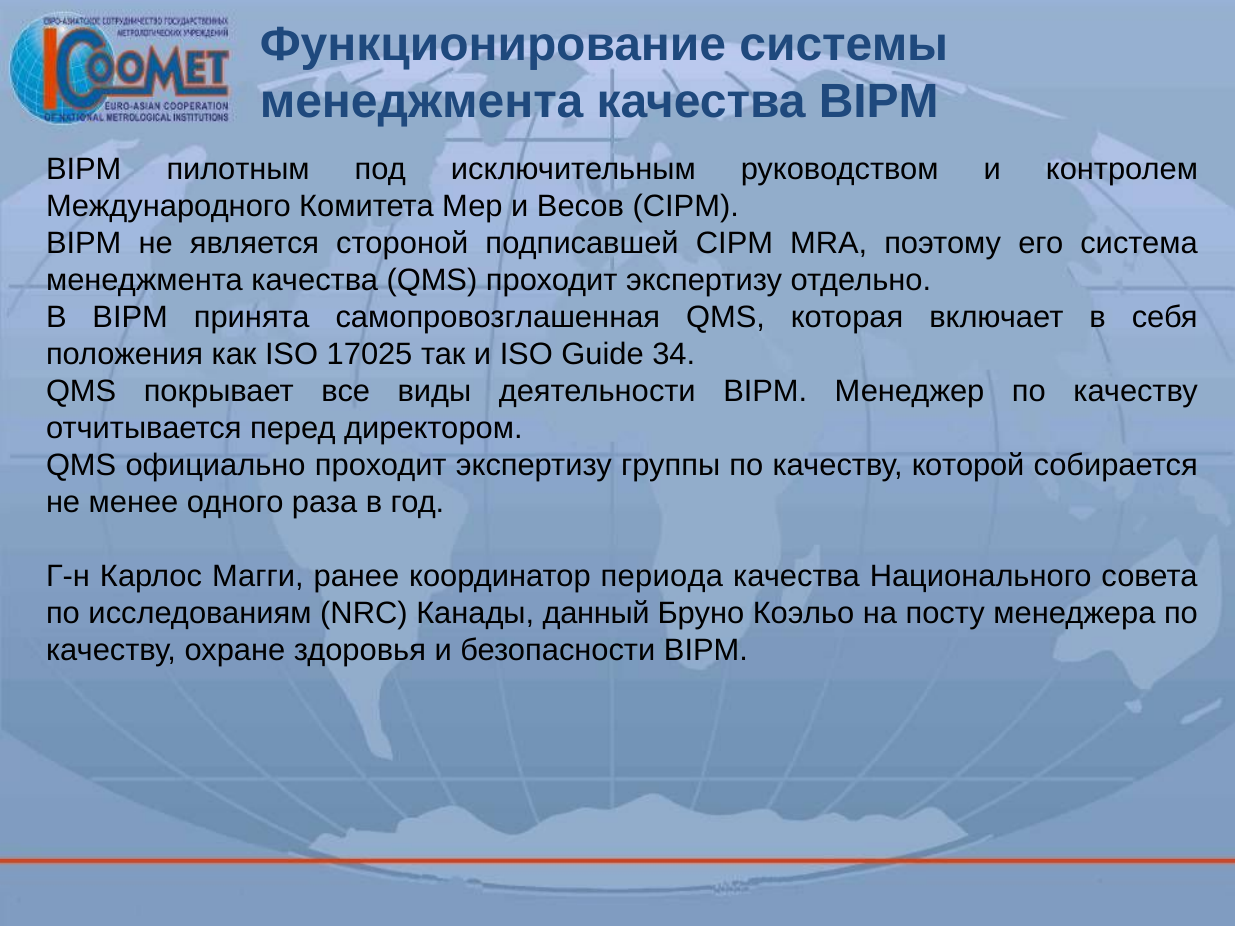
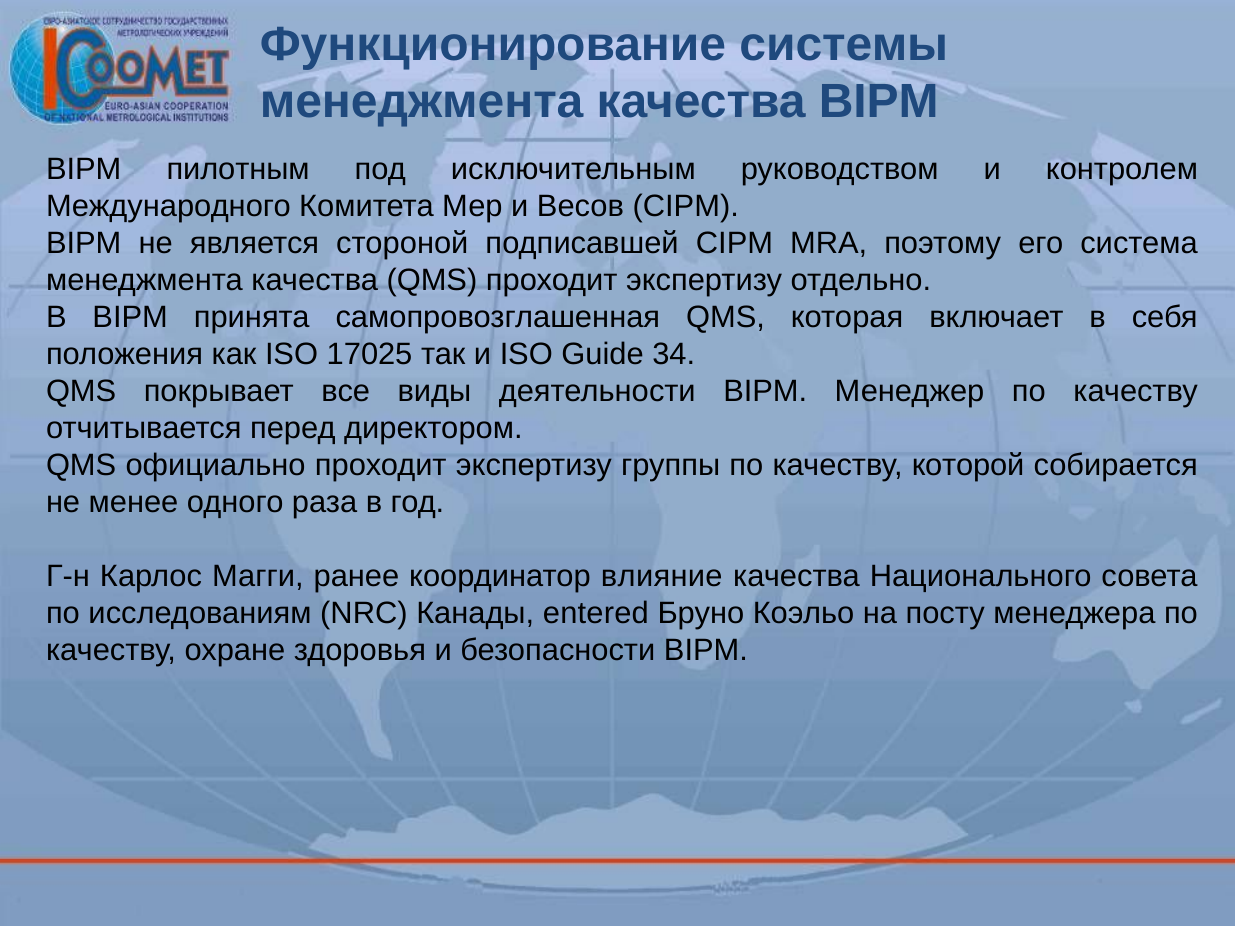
периода: периода -> влияние
данный: данный -> entered
